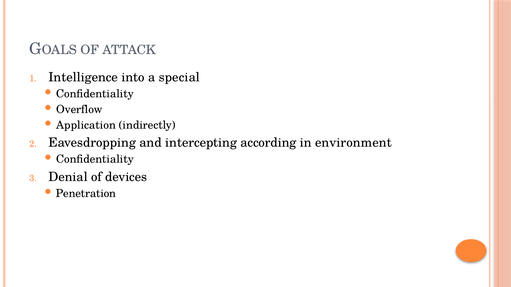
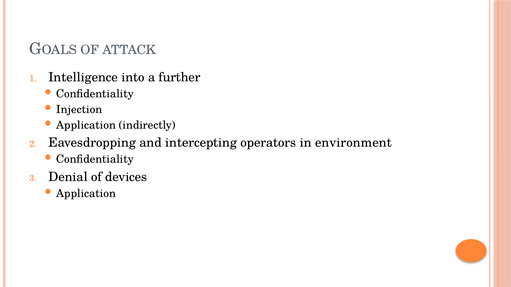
special: special -> further
Overflow: Overflow -> Injection
according: according -> operators
Penetration at (86, 194): Penetration -> Application
